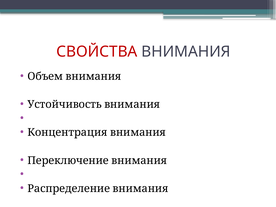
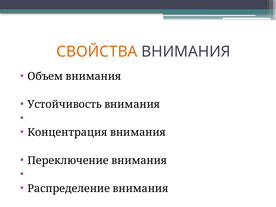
СВОЙСТВА colour: red -> orange
